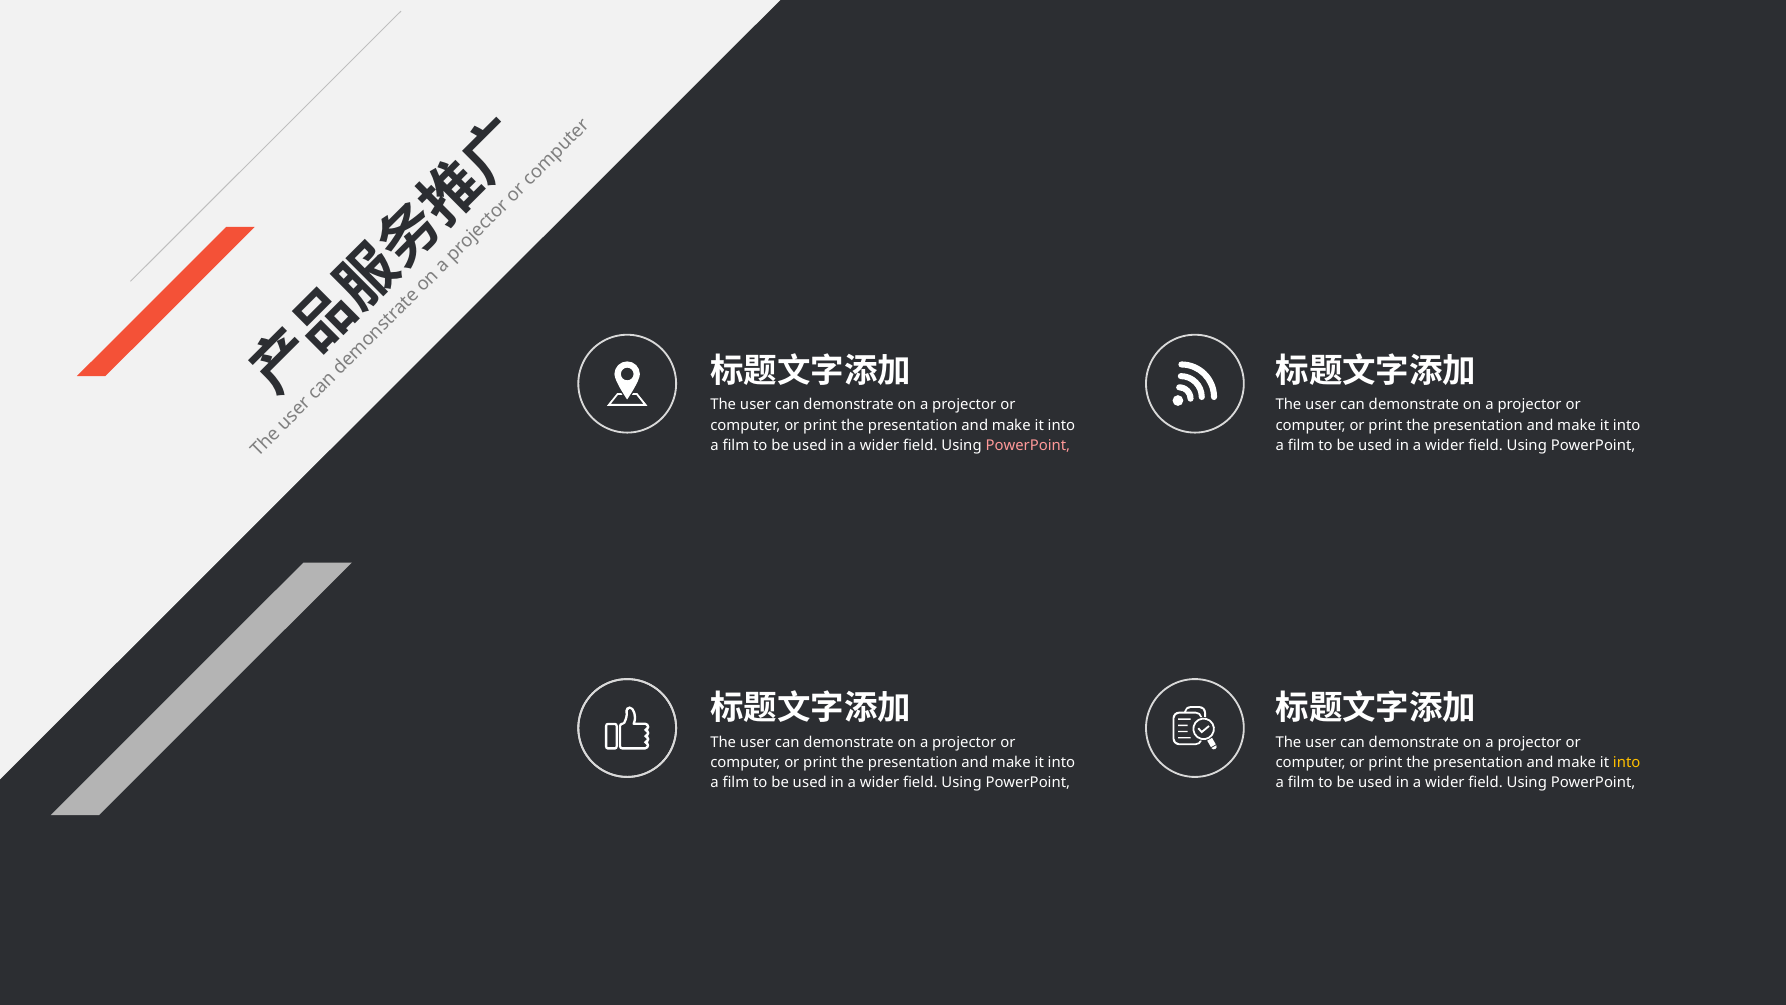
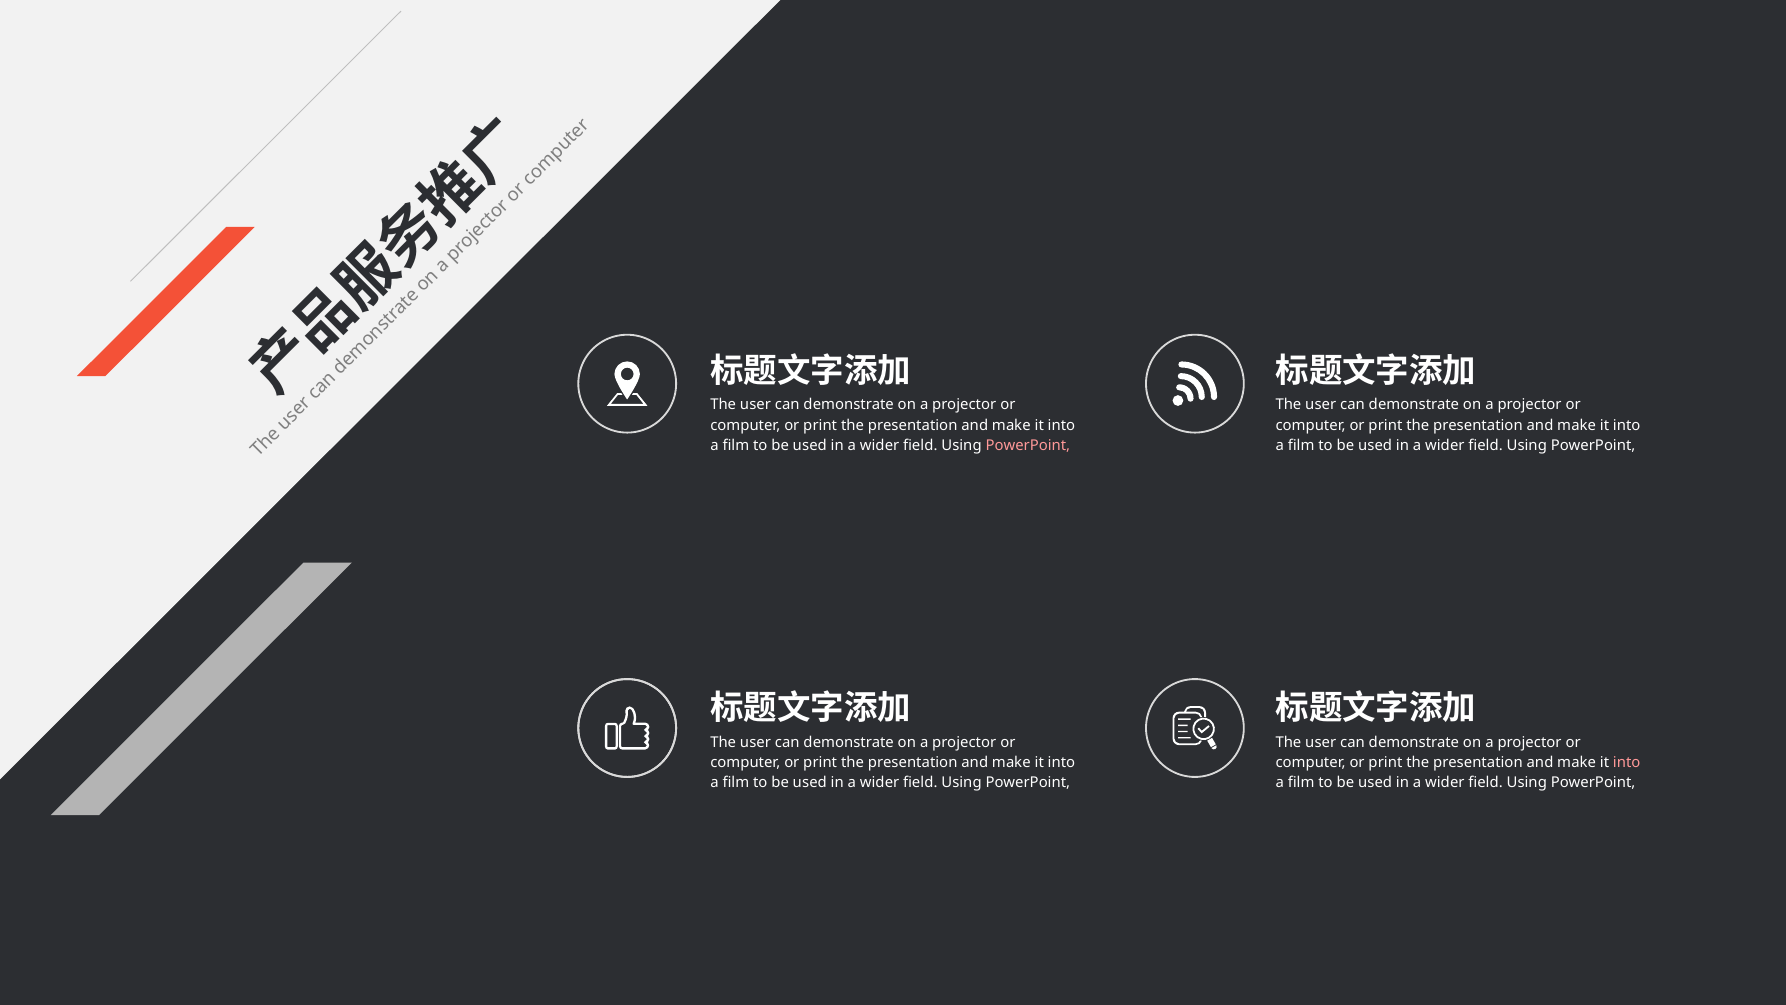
into at (1627, 762) colour: yellow -> pink
